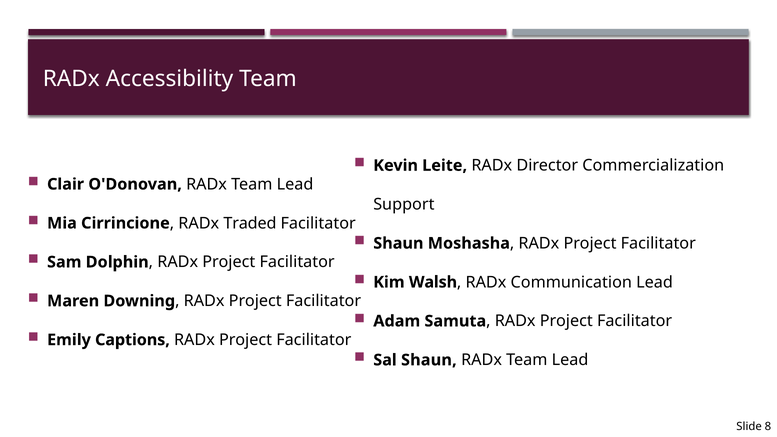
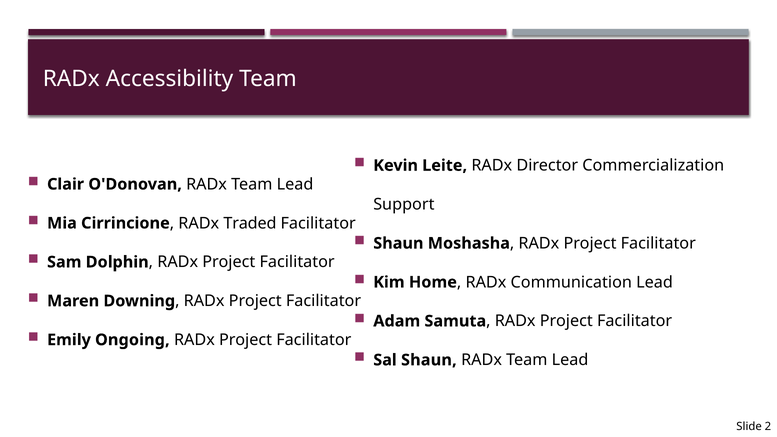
Walsh: Walsh -> Home
Captions: Captions -> Ongoing
8: 8 -> 2
